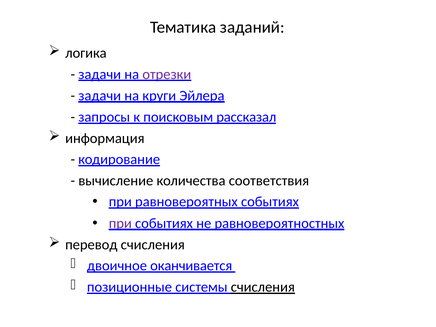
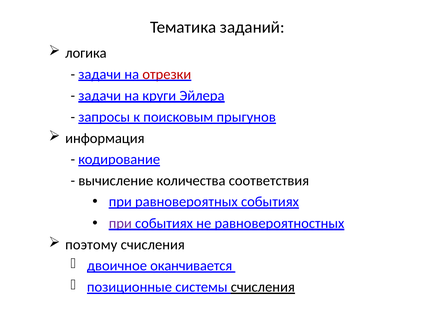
отрезки colour: purple -> red
рассказал: рассказал -> прыгунов
перевод: перевод -> поэтому
